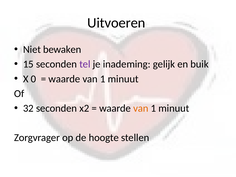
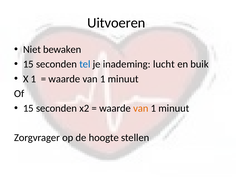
tel colour: purple -> blue
gelijk: gelijk -> lucht
X 0: 0 -> 1
32 at (28, 108): 32 -> 15
